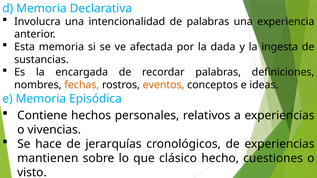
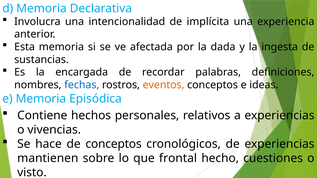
de palabras: palabras -> implícita
fechas colour: orange -> blue
de jerarquías: jerarquías -> conceptos
clásico: clásico -> frontal
